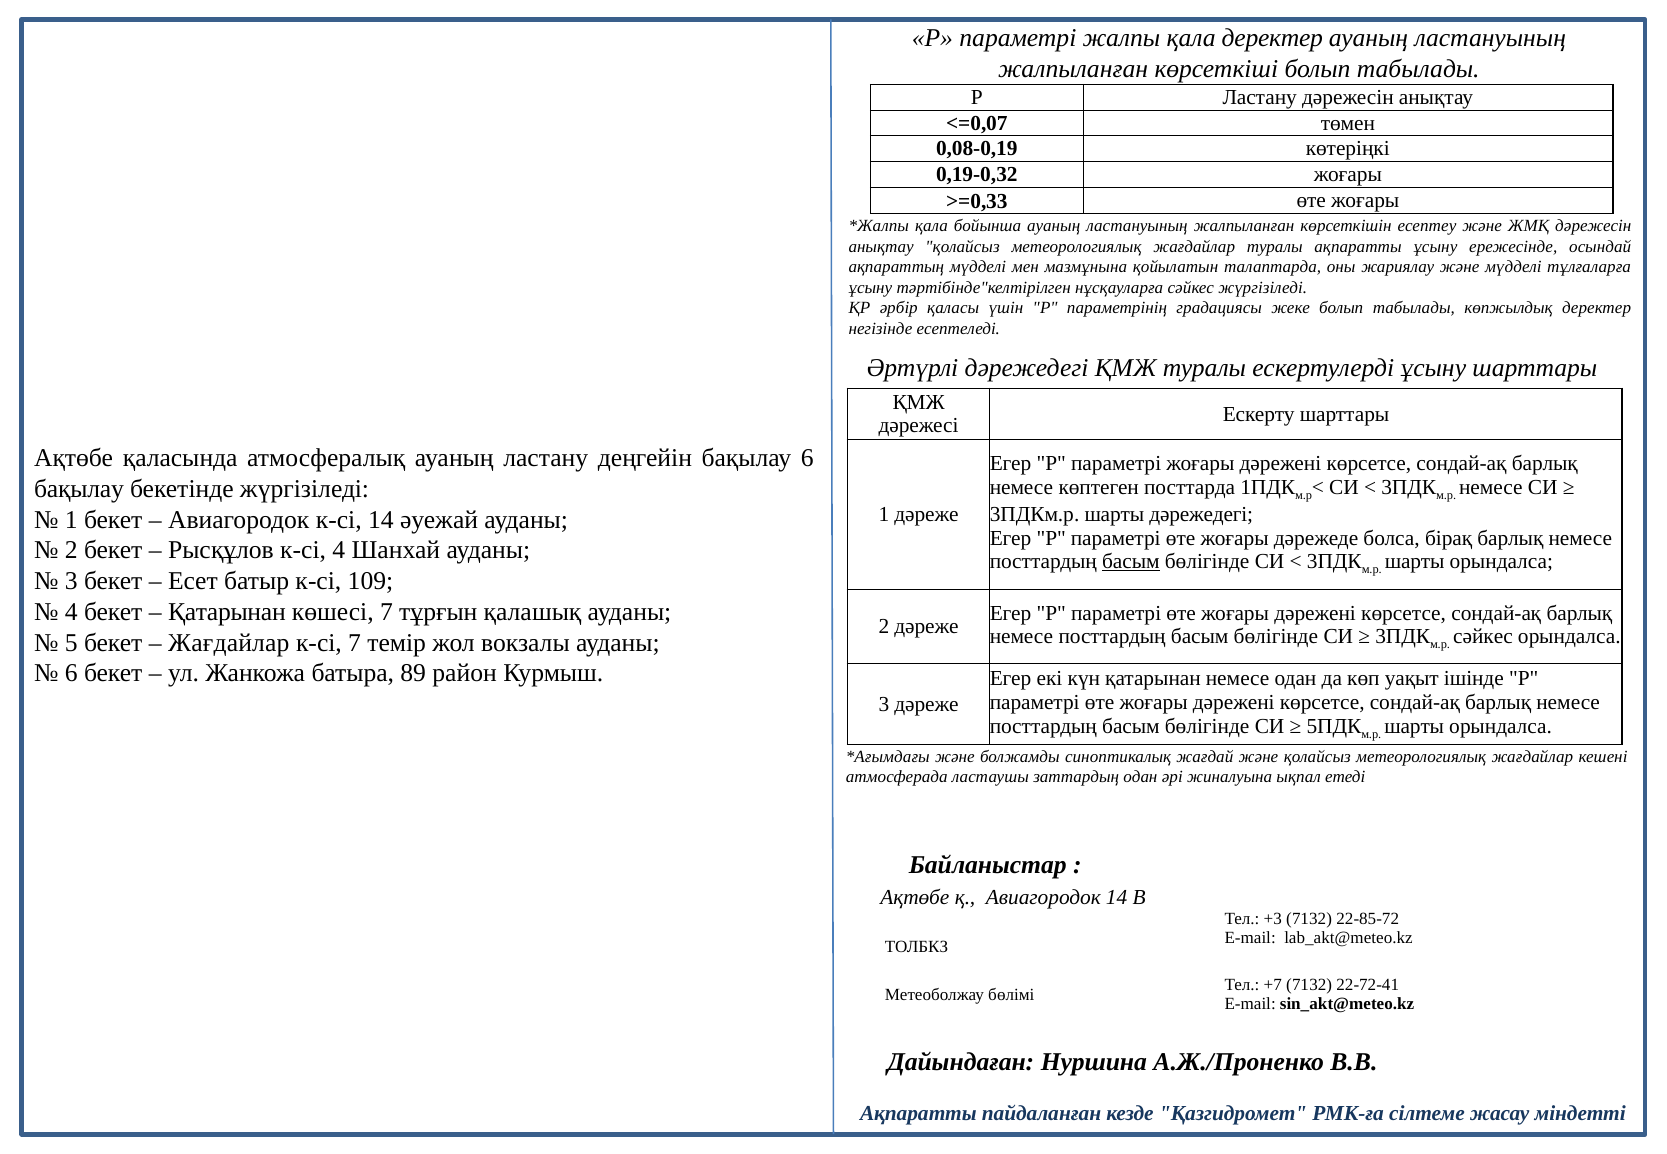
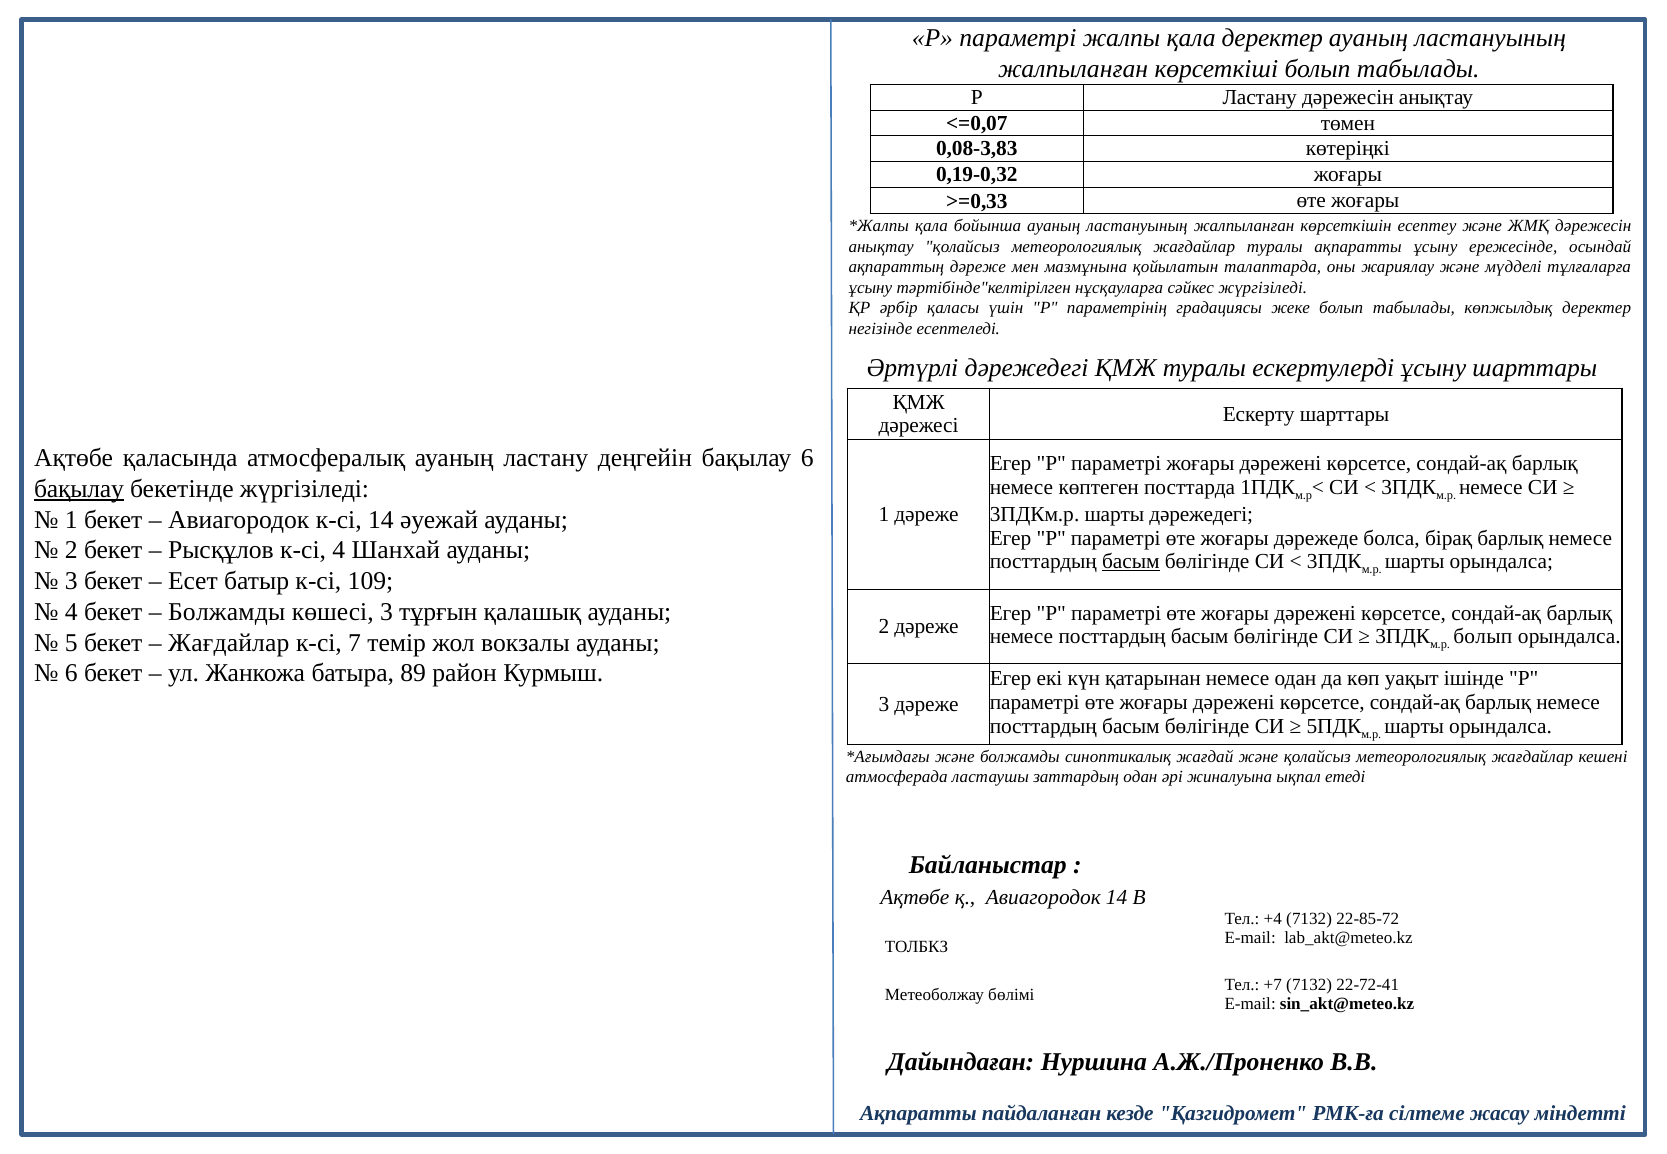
0,08-0,19: 0,08-0,19 -> 0,08-3,83
ақпараттың мүдделі: мүдделі -> дәреже
бақылау at (79, 489) underline: none -> present
Қатарынан at (227, 612): Қатарынан -> Болжамды
көшесі 7: 7 -> 3
сәйкес at (1483, 637): сәйкес -> болып
+3: +3 -> +4
